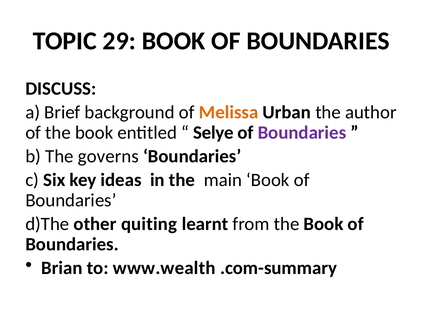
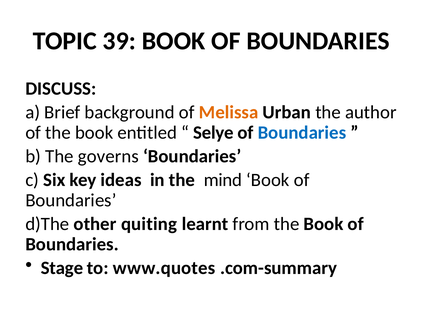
29: 29 -> 39
Boundaries at (302, 133) colour: purple -> blue
main: main -> mind
Brian: Brian -> Stage
www.wealth: www.wealth -> www.quotes
